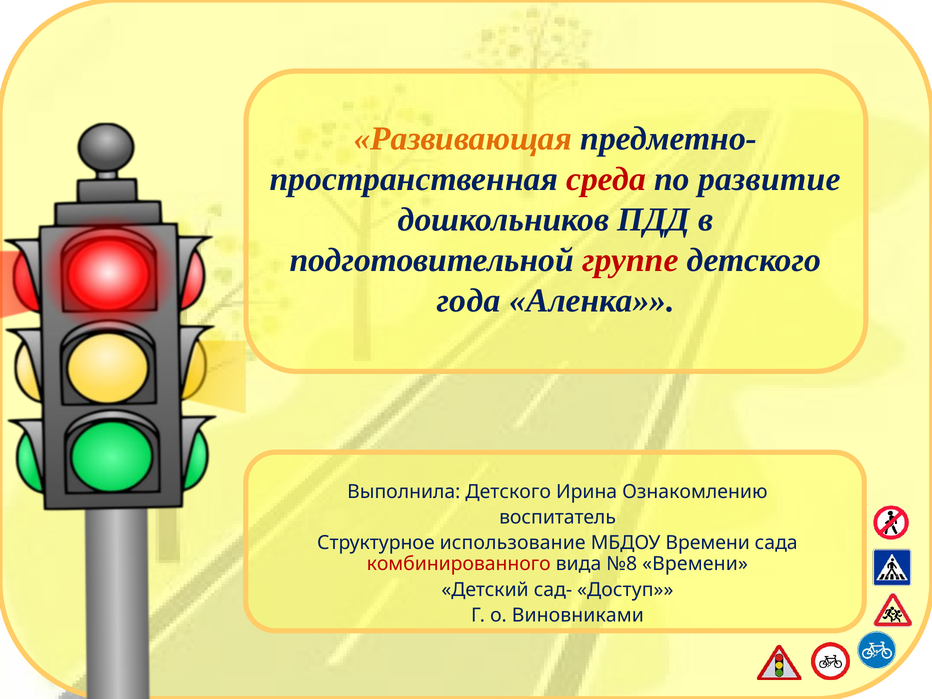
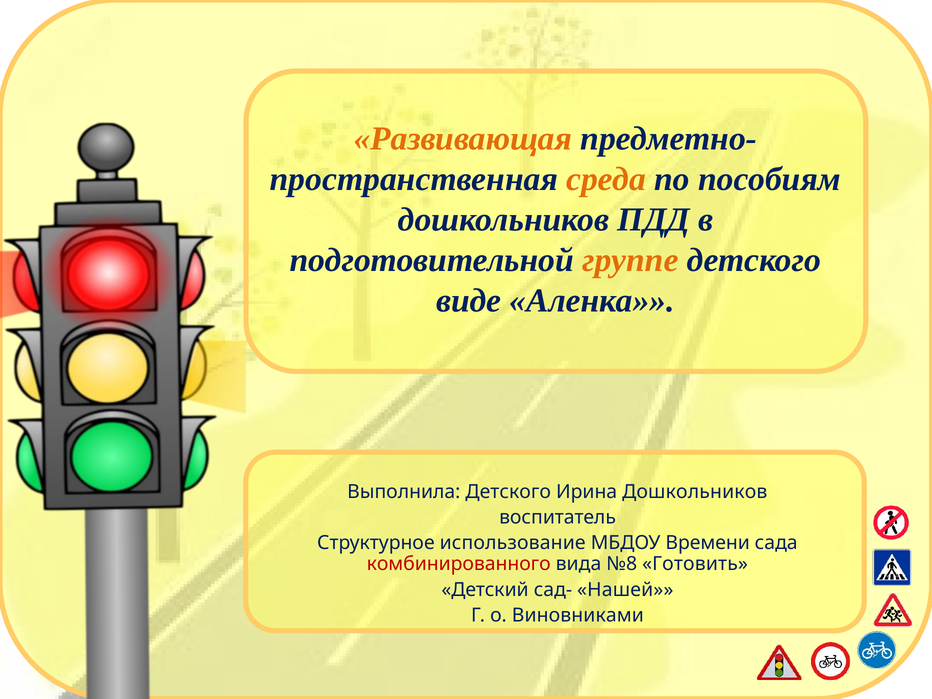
среда colour: red -> orange
развитие: развитие -> пособиям
группе colour: red -> orange
года: года -> виде
Ирина Ознакомлению: Ознакомлению -> Дошкольников
№8 Времени: Времени -> Готовить
Доступ: Доступ -> Нашей
